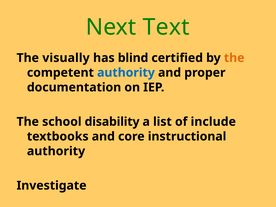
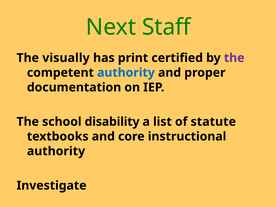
Text: Text -> Staff
blind: blind -> print
the at (234, 58) colour: orange -> purple
include: include -> statute
